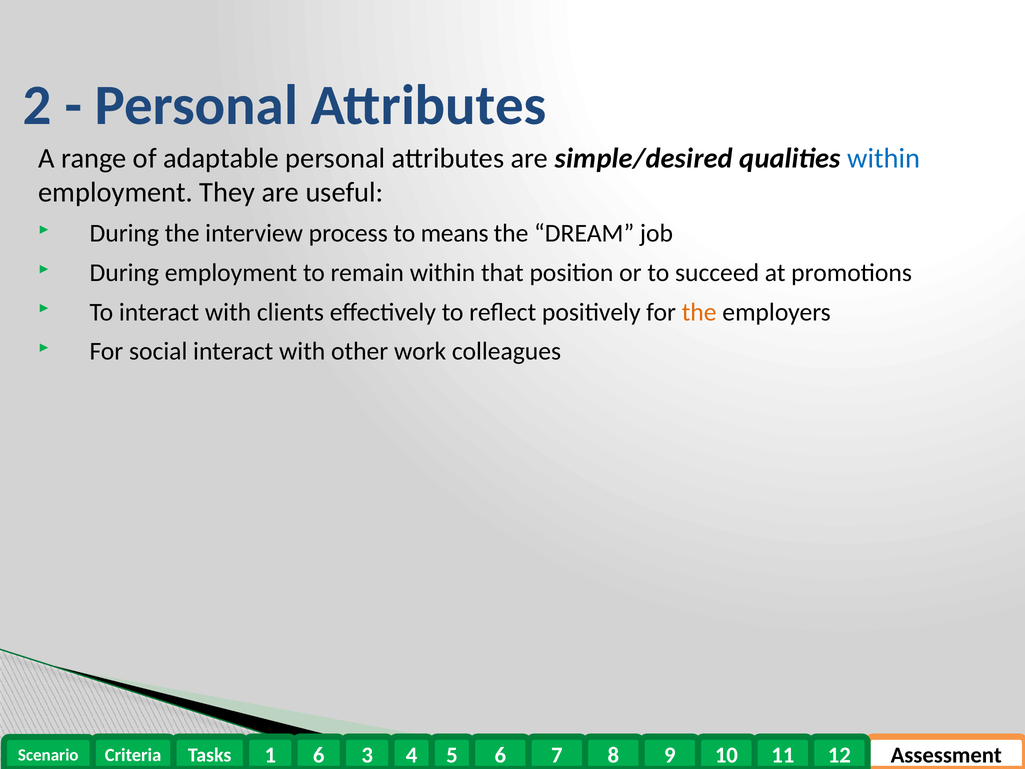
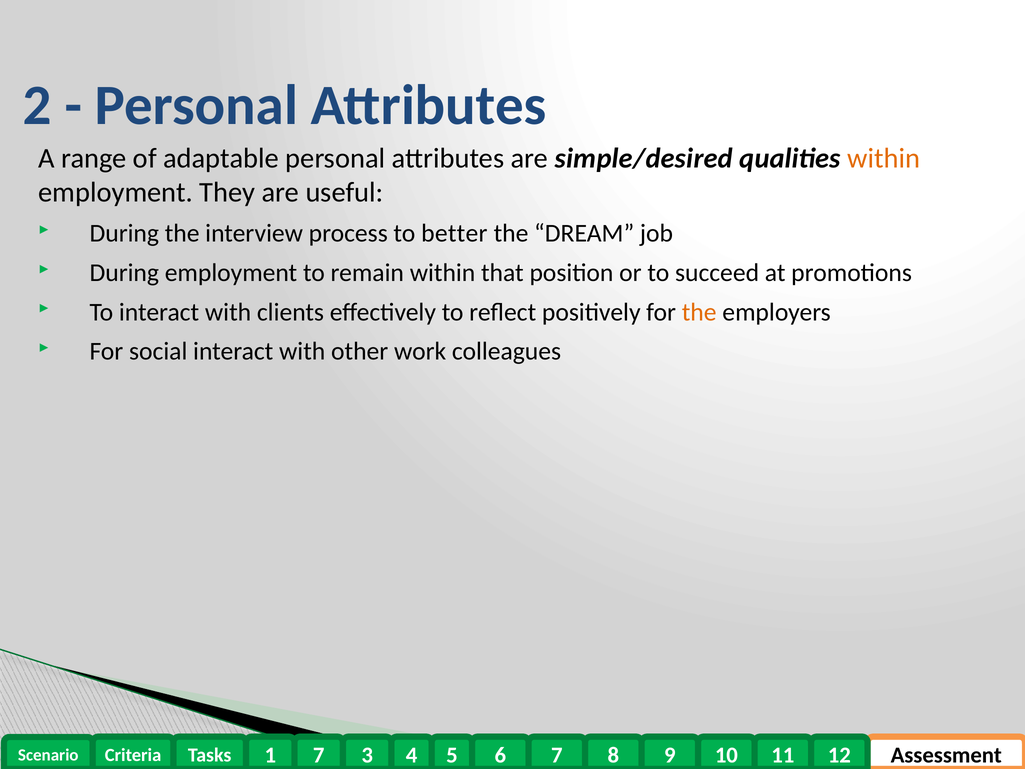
within at (884, 158) colour: blue -> orange
means: means -> better
6 at (319, 755): 6 -> 7
